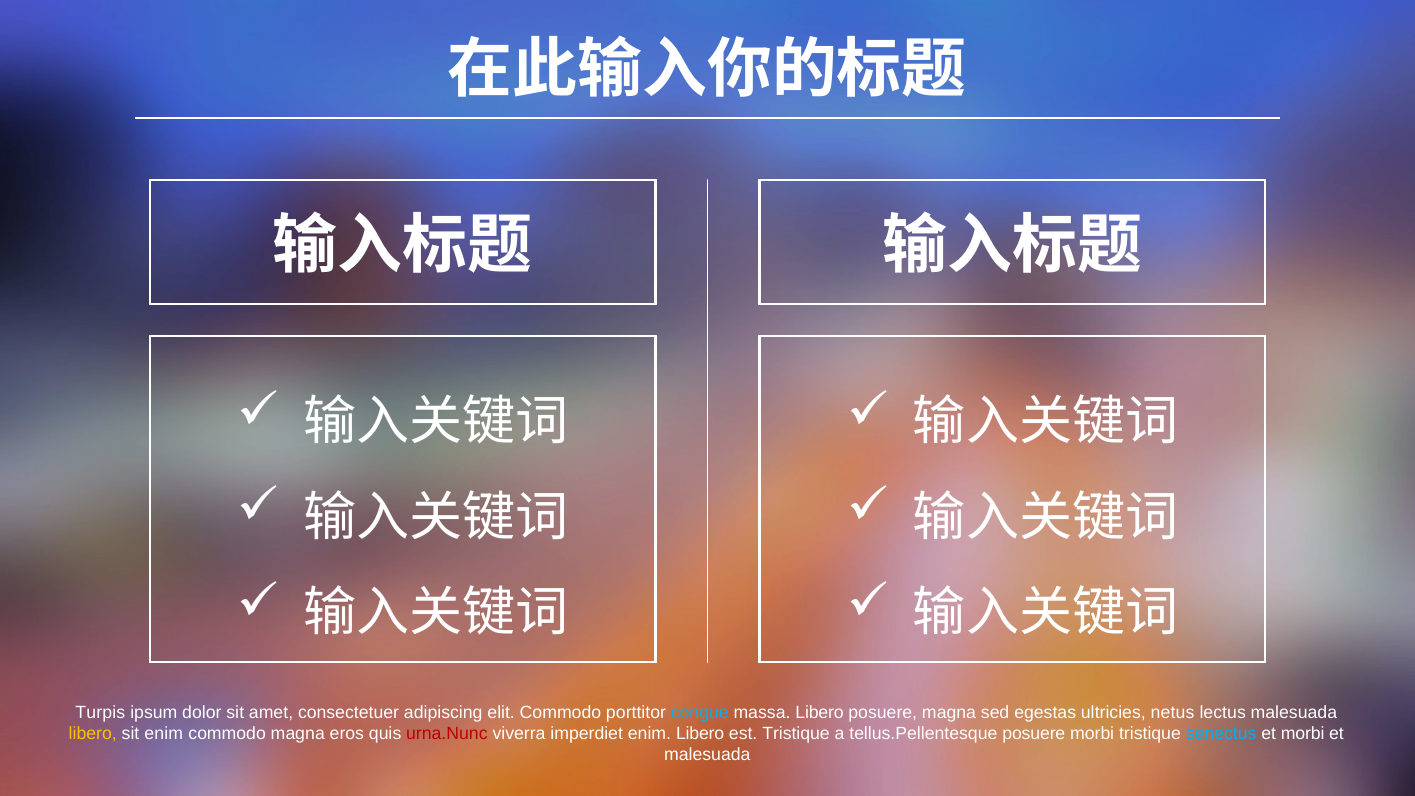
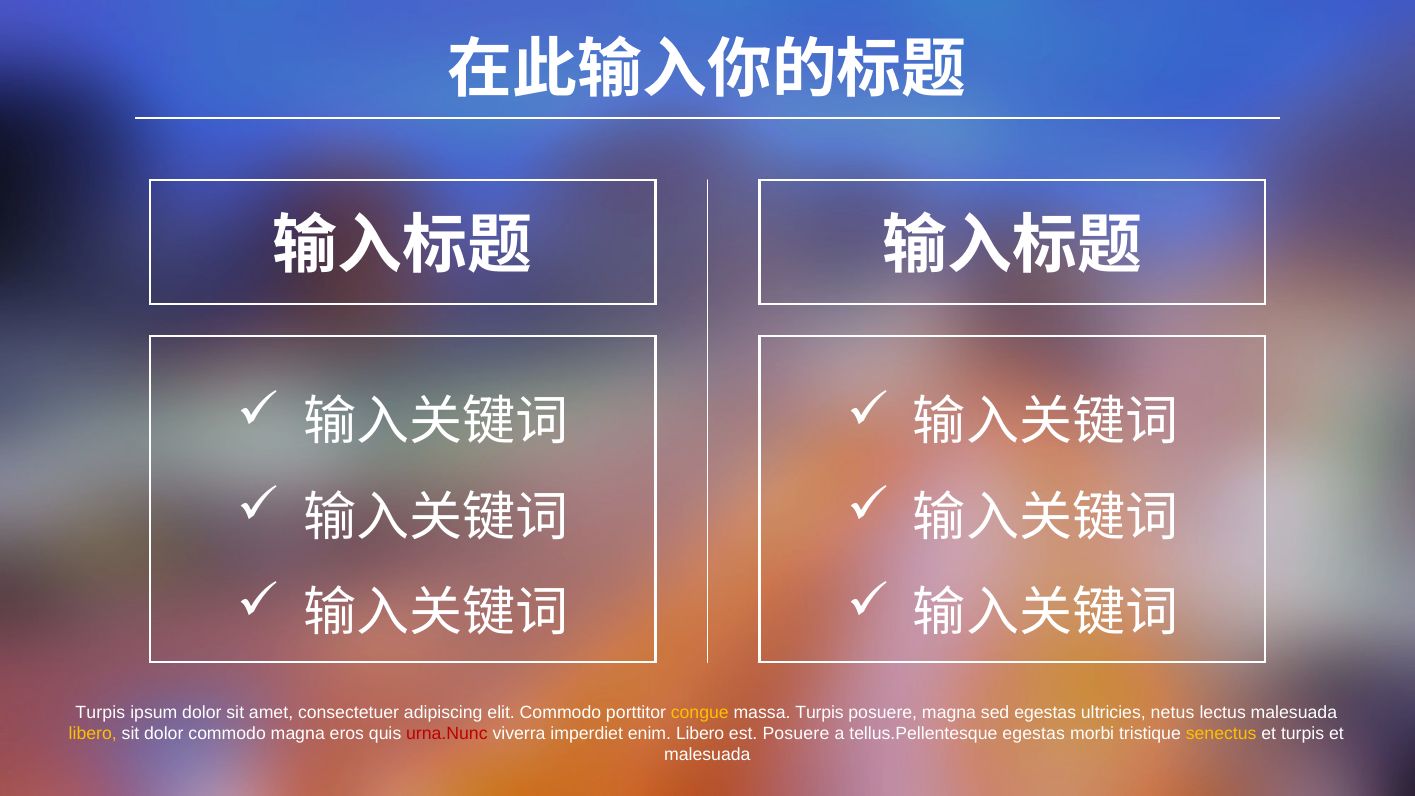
congue colour: light blue -> yellow
massa Libero: Libero -> Turpis
sit enim: enim -> dolor
est Tristique: Tristique -> Posuere
tellus.Pellentesque posuere: posuere -> egestas
senectus colour: light blue -> yellow
et morbi: morbi -> turpis
